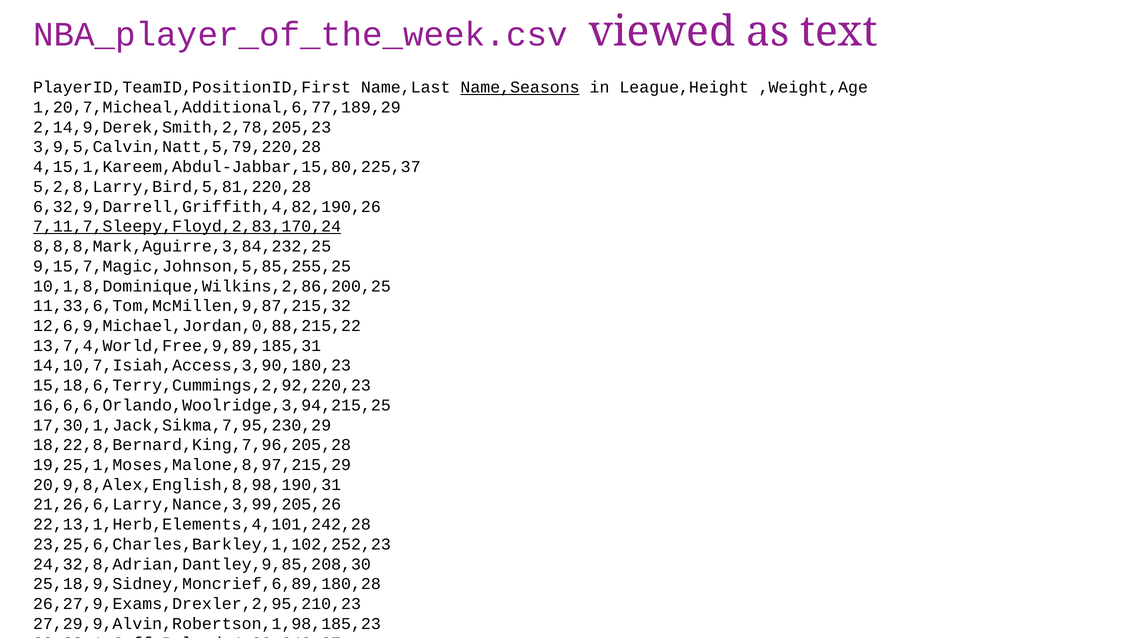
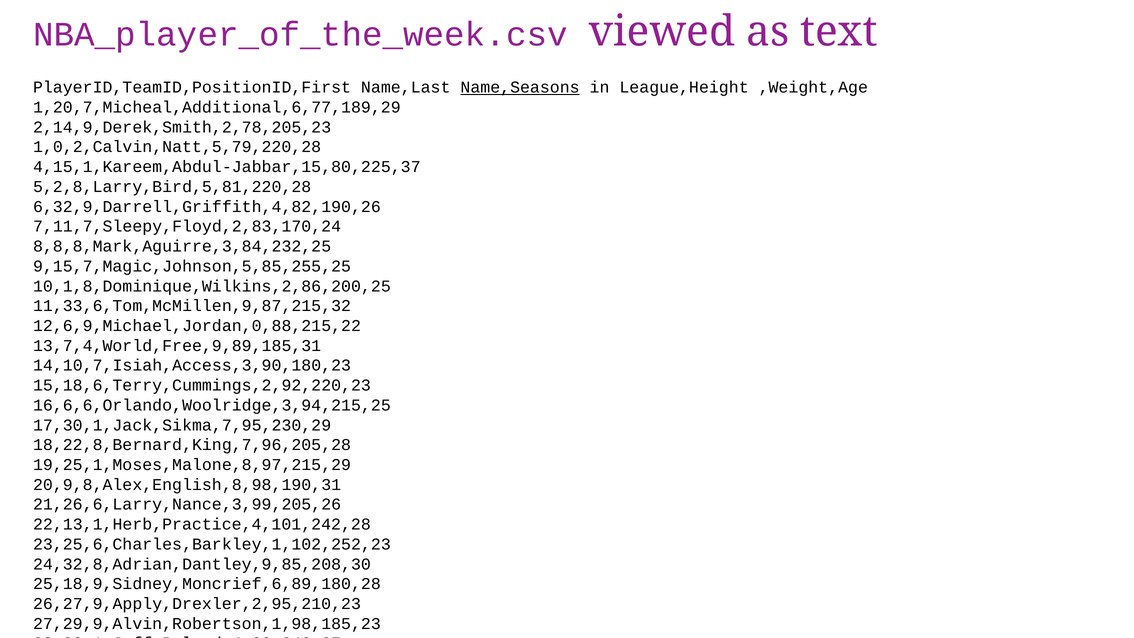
3,9,5,Calvin,Natt,5,79,220,28: 3,9,5,Calvin,Natt,5,79,220,28 -> 1,0,2,Calvin,Natt,5,79,220,28
7,11,7,Sleepy,Floyd,2,83,170,24 underline: present -> none
22,13,1,Herb,Elements,4,101,242,28: 22,13,1,Herb,Elements,4,101,242,28 -> 22,13,1,Herb,Practice,4,101,242,28
26,27,9,Exams,Drexler,2,95,210,23: 26,27,9,Exams,Drexler,2,95,210,23 -> 26,27,9,Apply,Drexler,2,95,210,23
